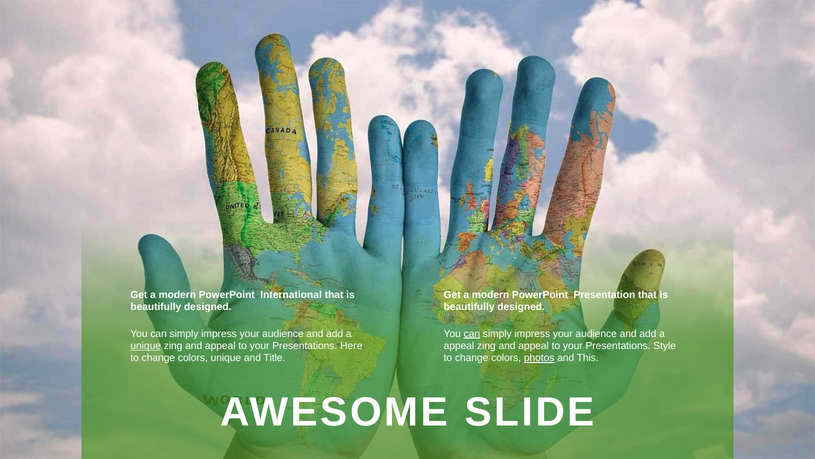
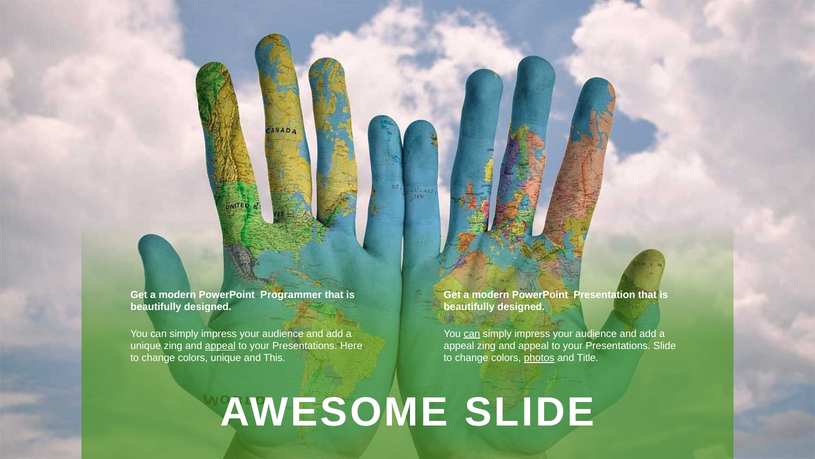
International: International -> Programmer
unique at (146, 345) underline: present -> none
appeal at (220, 345) underline: none -> present
Presentations Style: Style -> Slide
Title: Title -> This
This: This -> Title
